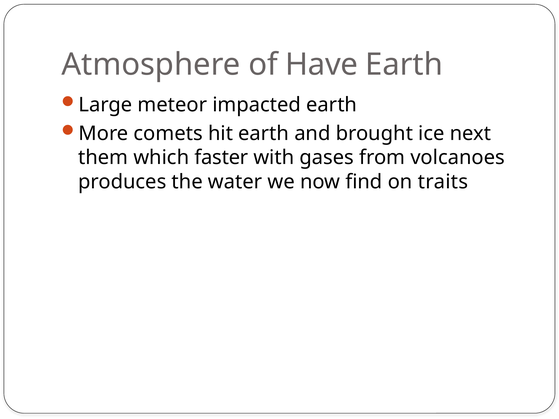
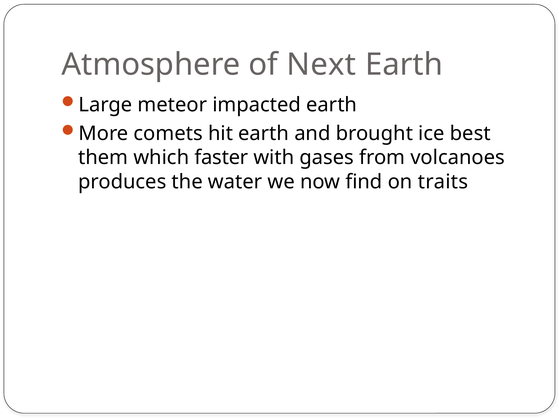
Have: Have -> Next
next: next -> best
